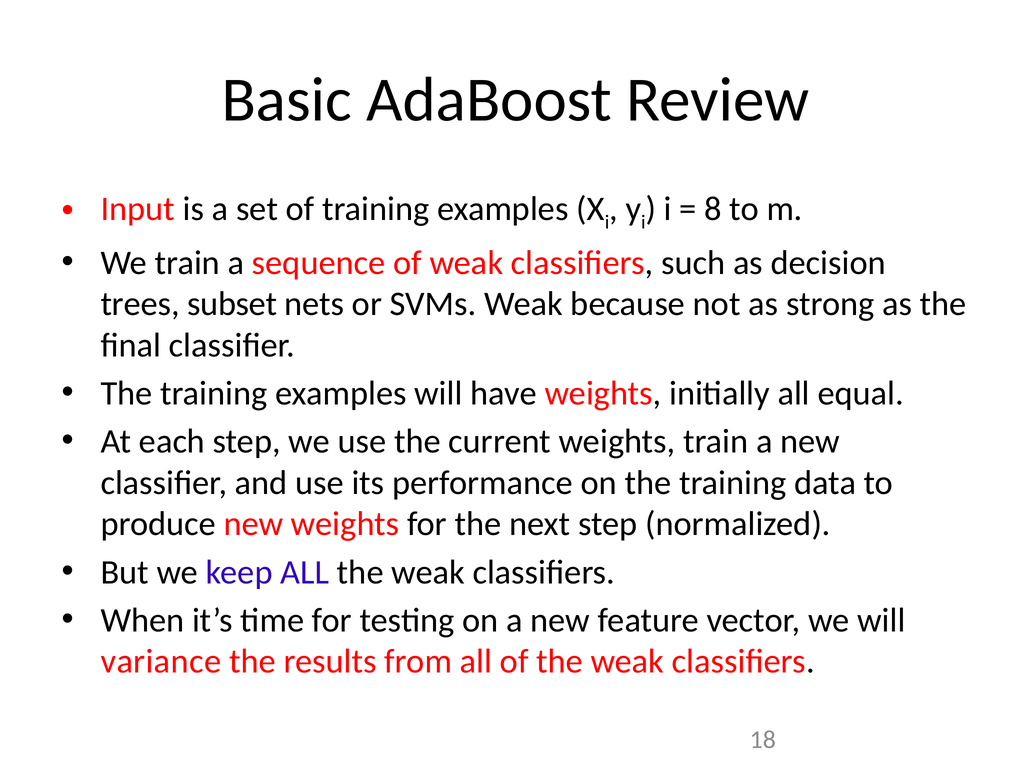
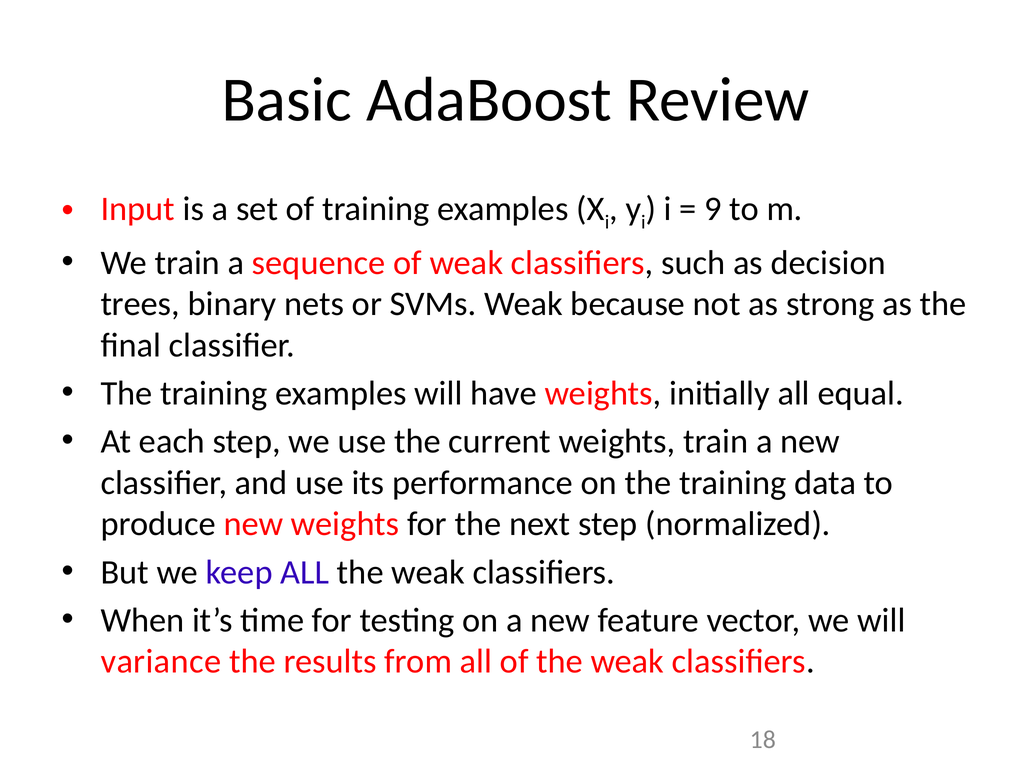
8: 8 -> 9
subset: subset -> binary
